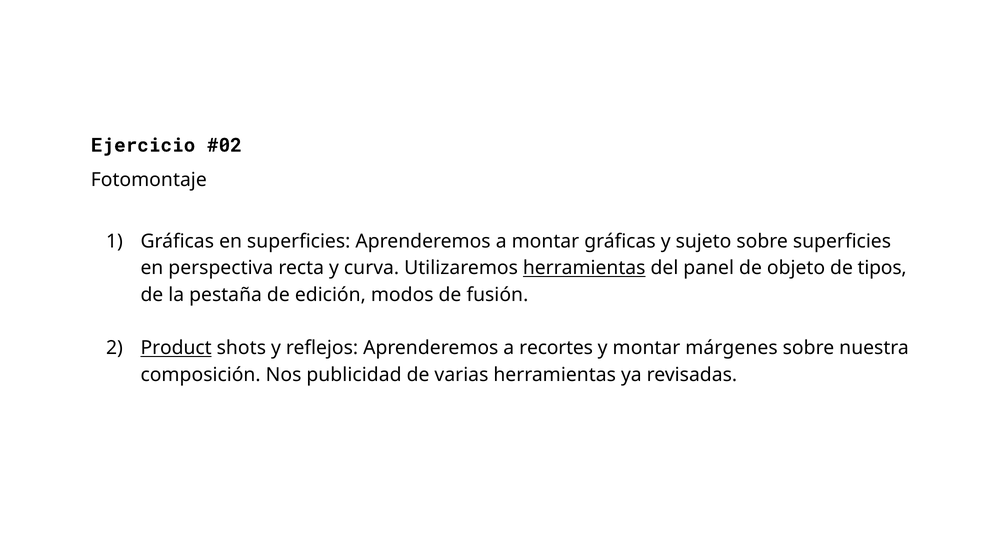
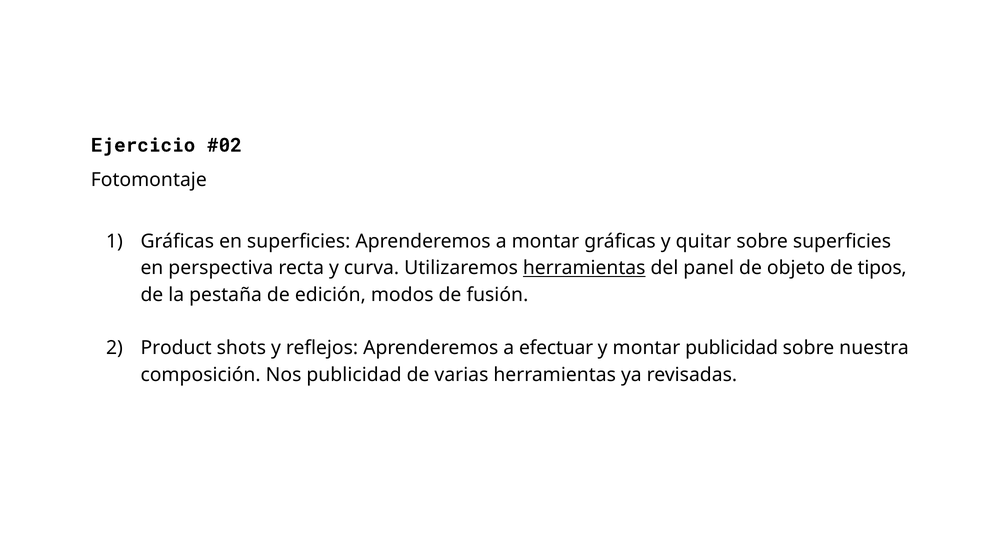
sujeto: sujeto -> quitar
Product underline: present -> none
recortes: recortes -> efectuar
montar márgenes: márgenes -> publicidad
